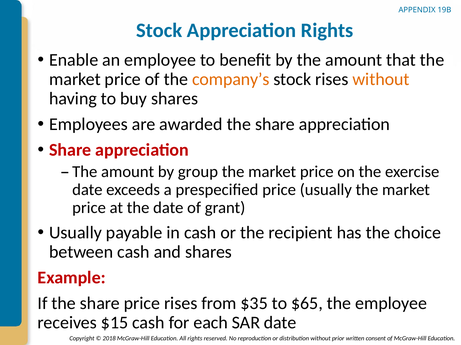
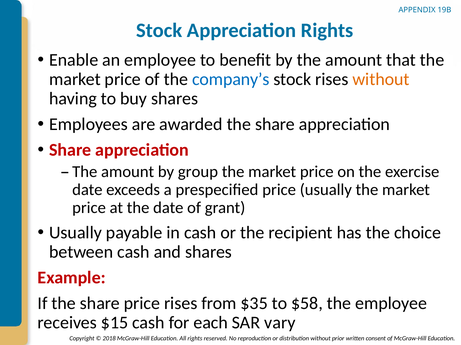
company’s colour: orange -> blue
$65: $65 -> $58
SAR date: date -> vary
